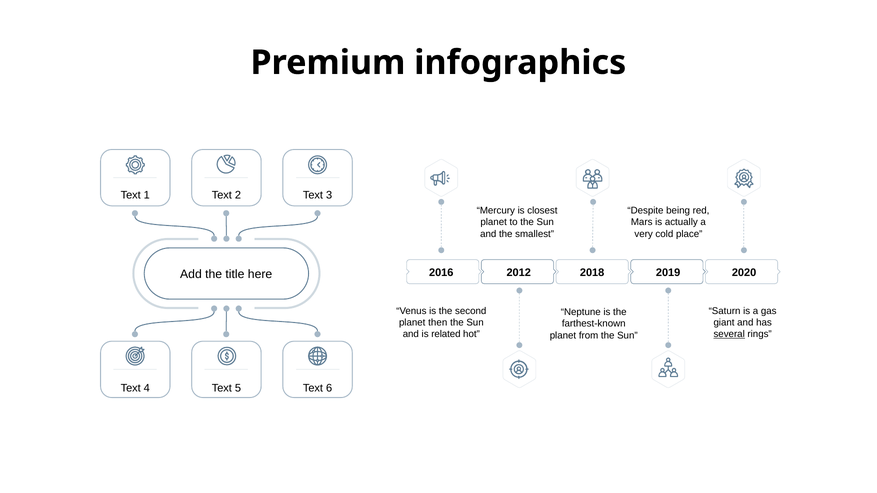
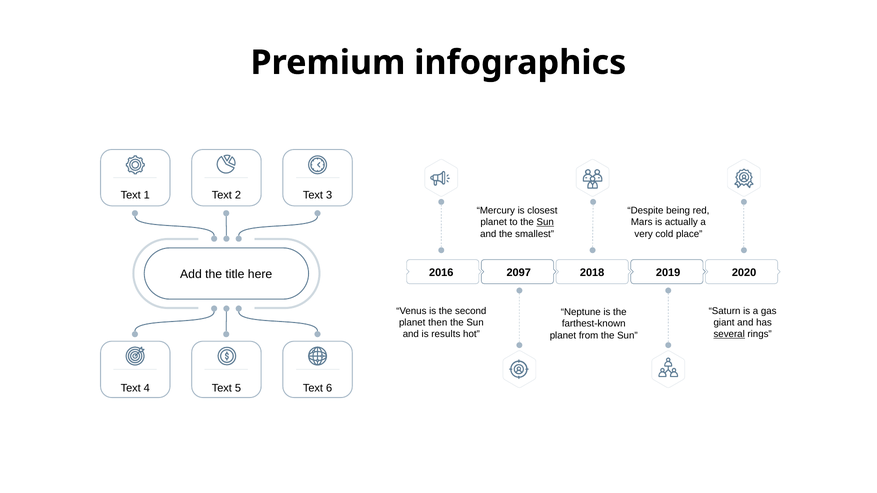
Sun at (545, 222) underline: none -> present
2012: 2012 -> 2097
related: related -> results
